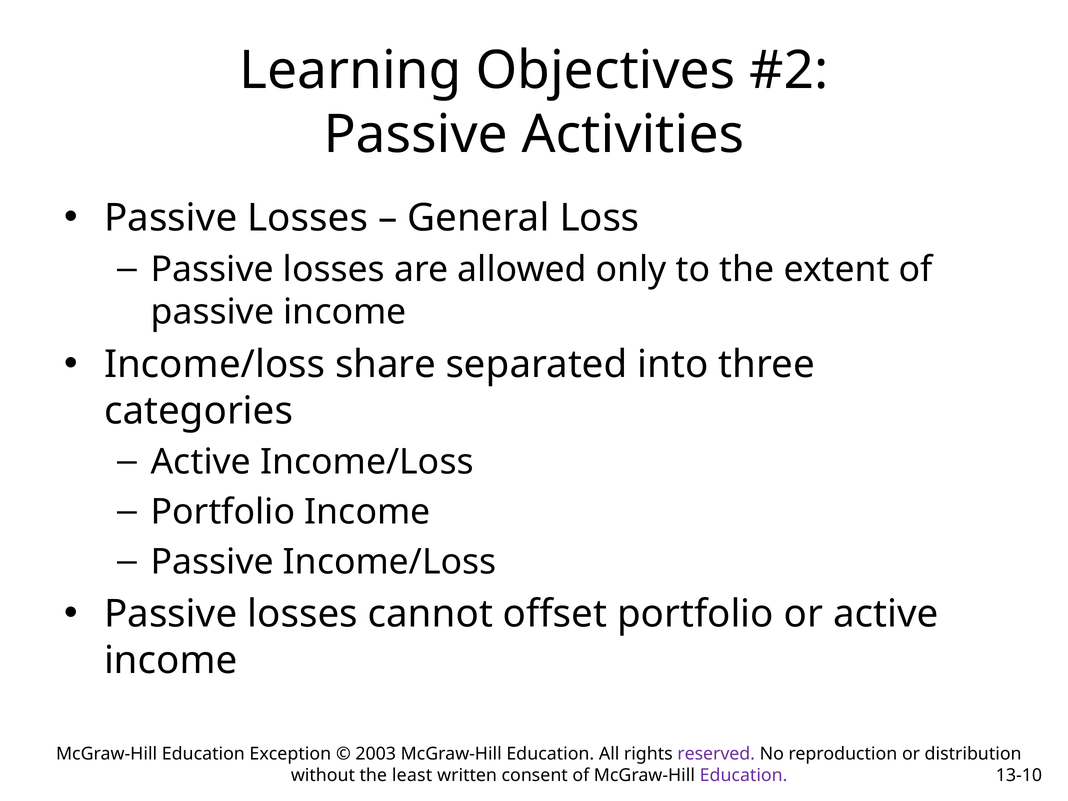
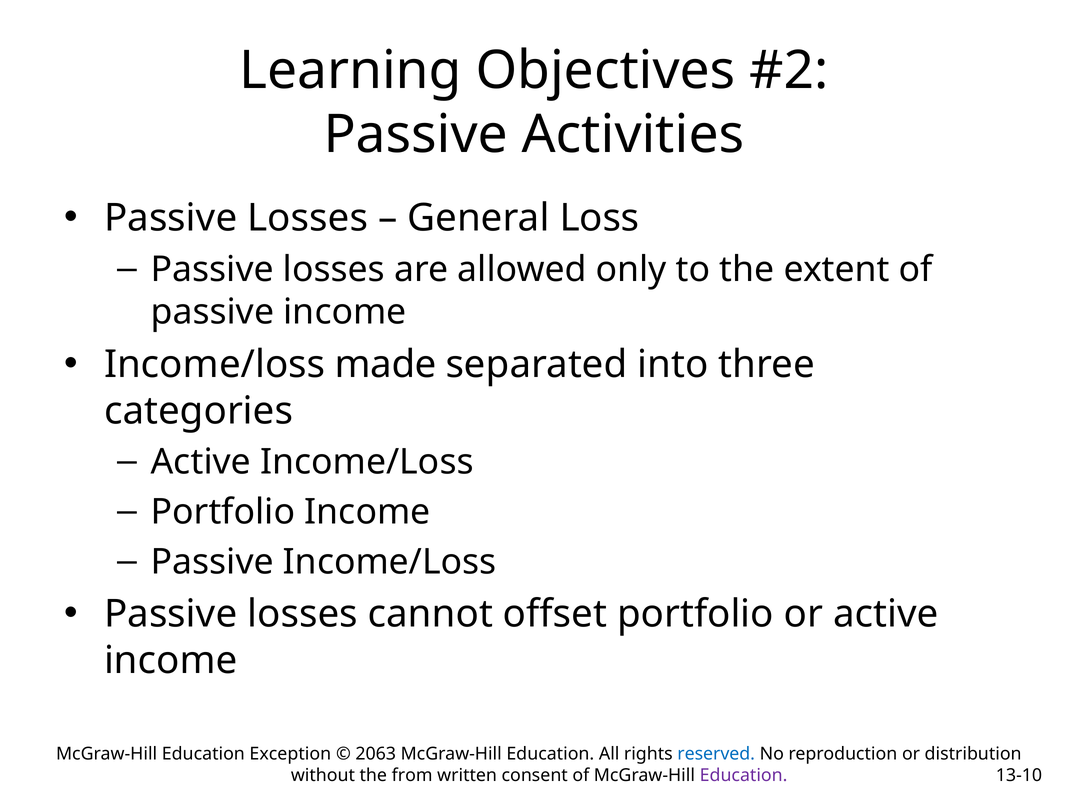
share: share -> made
2003: 2003 -> 2063
reserved colour: purple -> blue
least: least -> from
